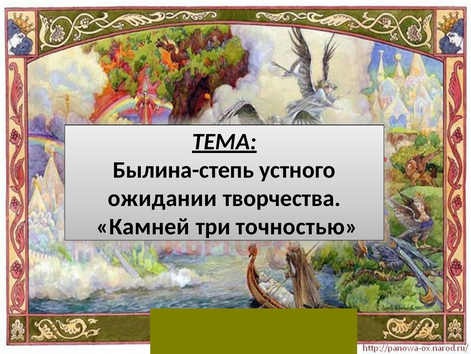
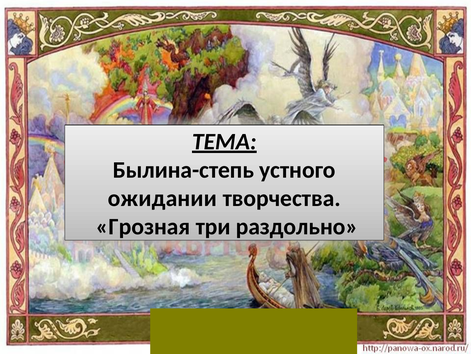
Камней: Камней -> Грозная
точностью: точностью -> раздольно
